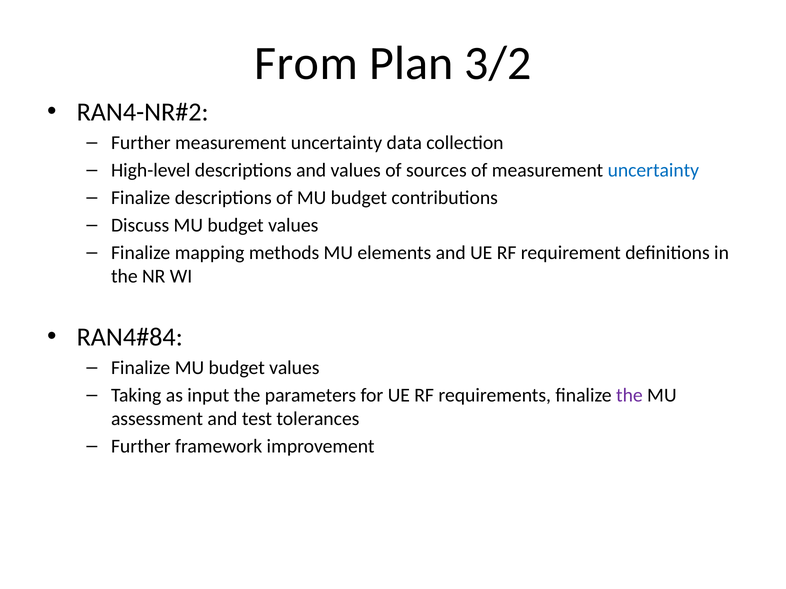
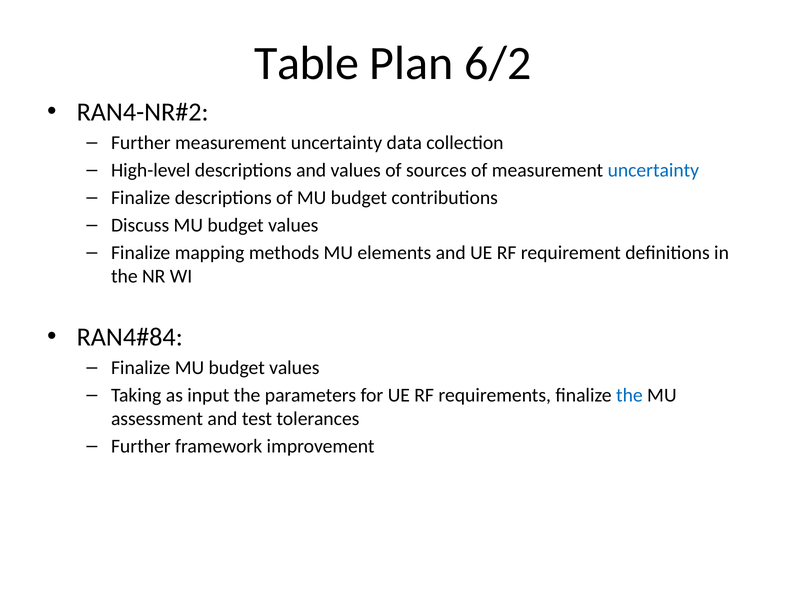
From: From -> Table
3/2: 3/2 -> 6/2
the at (629, 396) colour: purple -> blue
